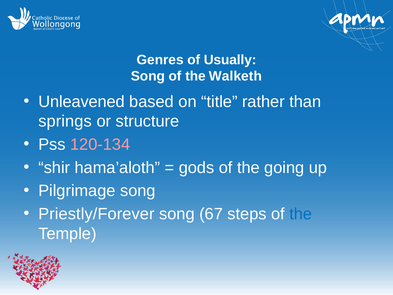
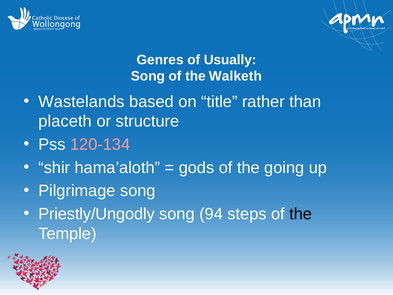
Unleavened: Unleavened -> Wastelands
springs: springs -> placeth
Priestly/Forever: Priestly/Forever -> Priestly/Ungodly
67: 67 -> 94
the at (301, 214) colour: blue -> black
